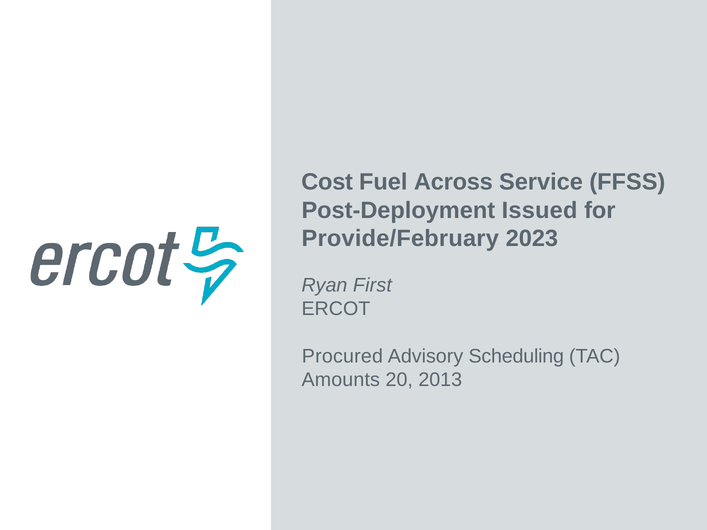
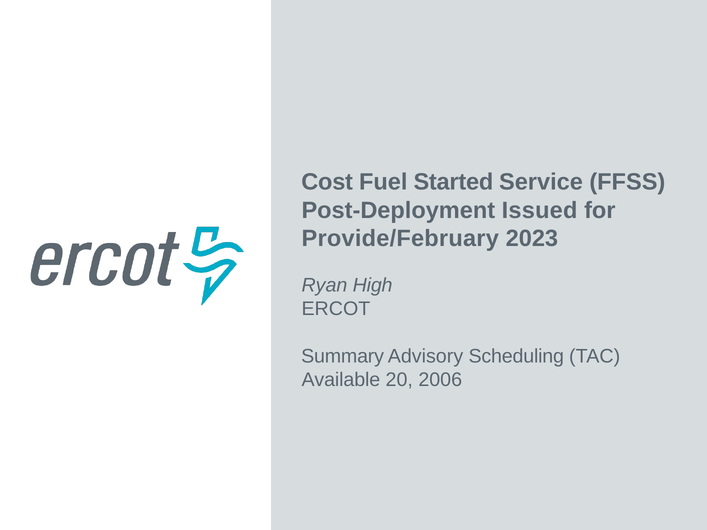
Across: Across -> Started
First: First -> High
Procured: Procured -> Summary
Amounts: Amounts -> Available
2013: 2013 -> 2006
